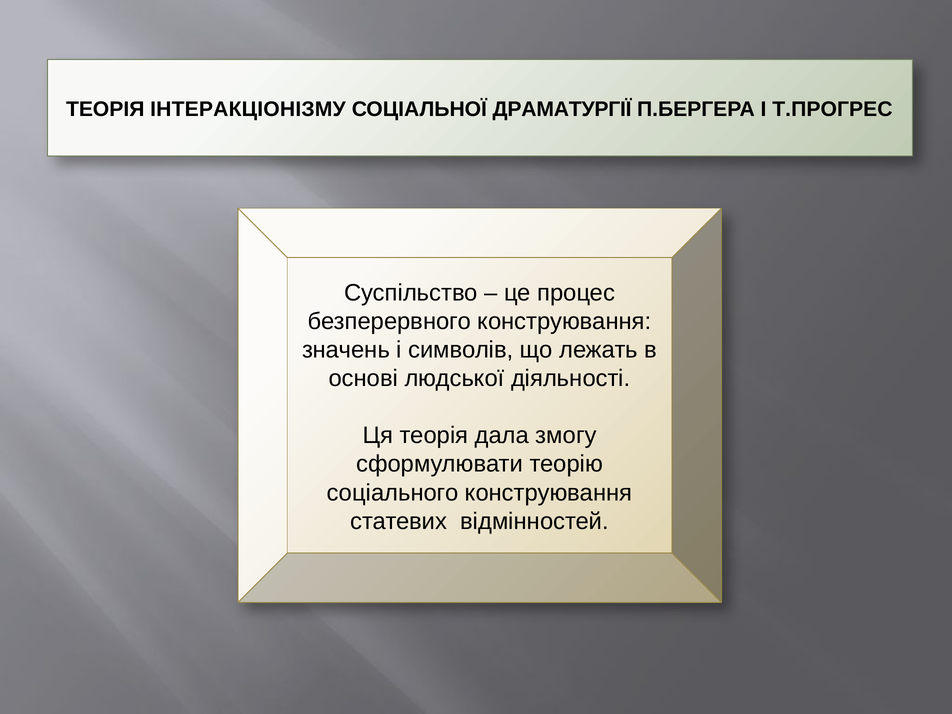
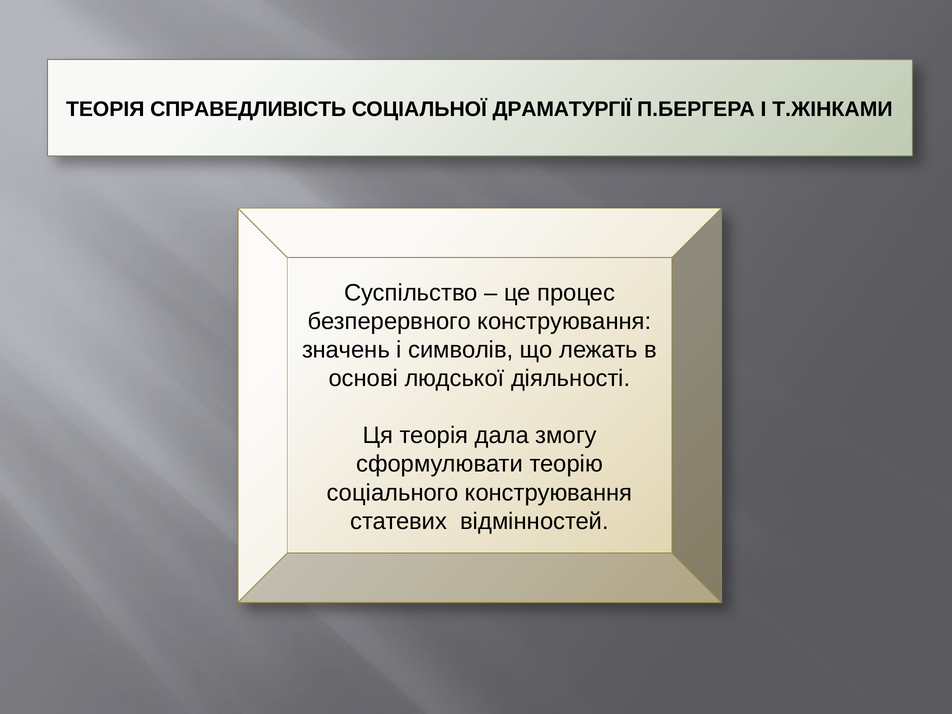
ІНТЕРАКЦІОНІЗМУ: ІНТЕРАКЦІОНІЗМУ -> СПРАВЕДЛИВІСТЬ
Т.ПРОГРЕС: Т.ПРОГРЕС -> Т.ЖІНКАМИ
